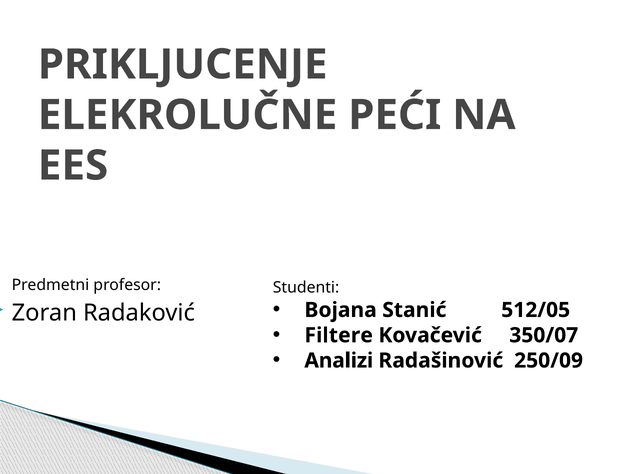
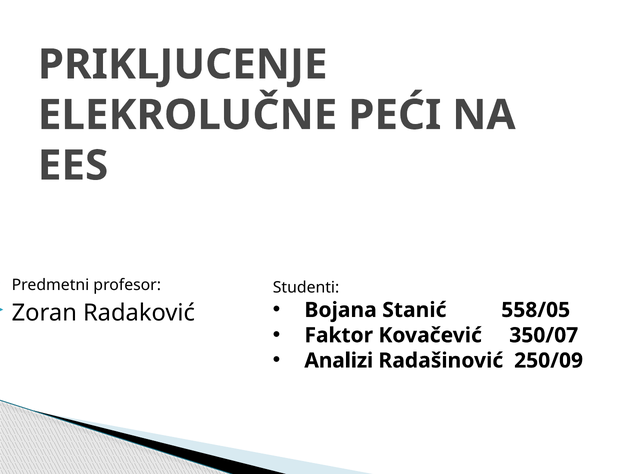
512/05: 512/05 -> 558/05
Filtere: Filtere -> Faktor
